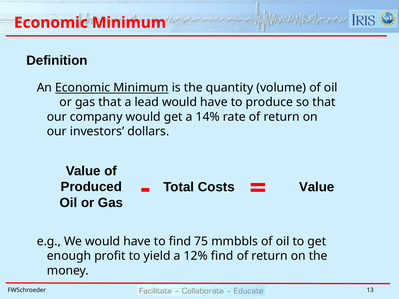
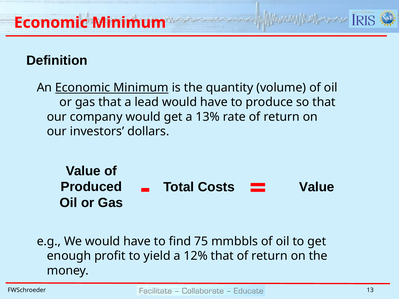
14%: 14% -> 13%
12% find: find -> that
